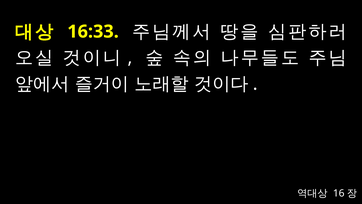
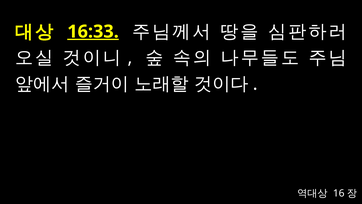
16:33 underline: none -> present
